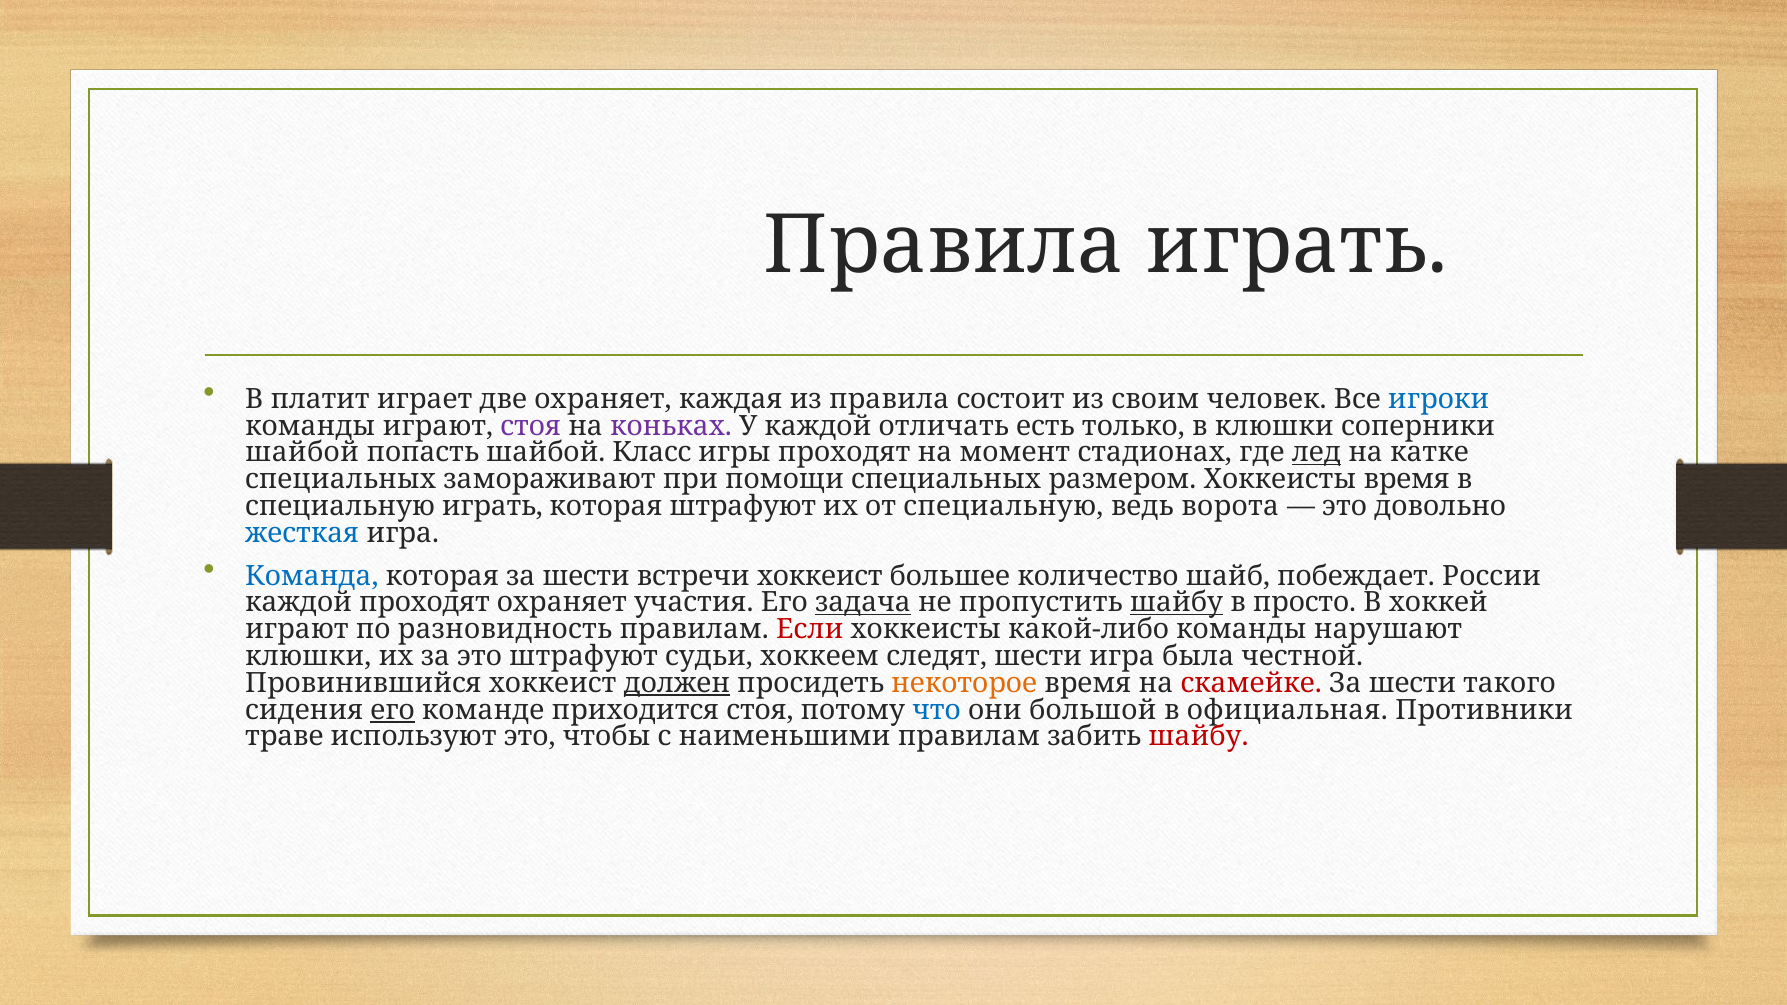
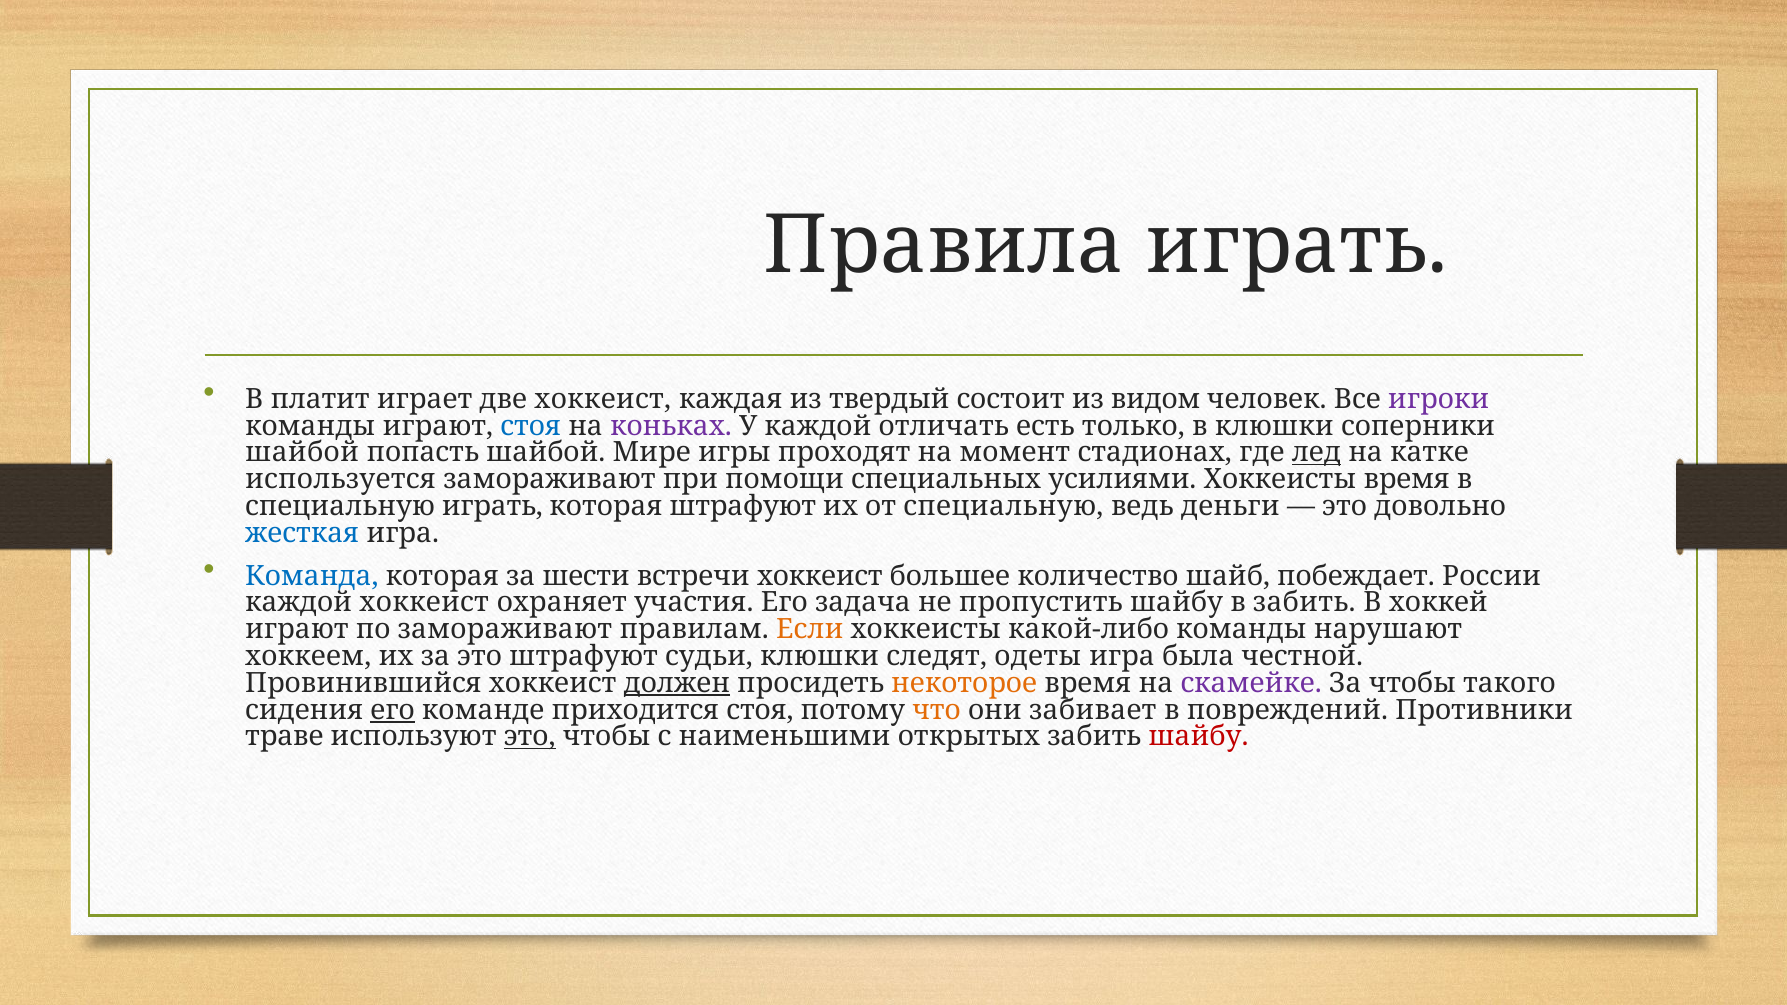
две охраняет: охраняет -> хоккеист
из правила: правила -> твердый
своим: своим -> видом
игроки colour: blue -> purple
стоя at (531, 426) colour: purple -> blue
Класс: Класс -> Мире
специальных at (341, 480): специальных -> используется
размером: размером -> усилиями
ворота: ворота -> деньги
каждой проходят: проходят -> хоккеист
задача underline: present -> none
шайбу at (1176, 603) underline: present -> none
в просто: просто -> забить
по разновидность: разновидность -> замораживают
Если colour: red -> orange
клюшки at (308, 656): клюшки -> хоккеем
судьи хоккеем: хоккеем -> клюшки
следят шести: шести -> одеты
скамейке colour: red -> purple
шести at (1412, 683): шести -> чтобы
что colour: blue -> orange
большой: большой -> забивает
официальная: официальная -> повреждений
это at (530, 737) underline: none -> present
наименьшими правилам: правилам -> открытых
